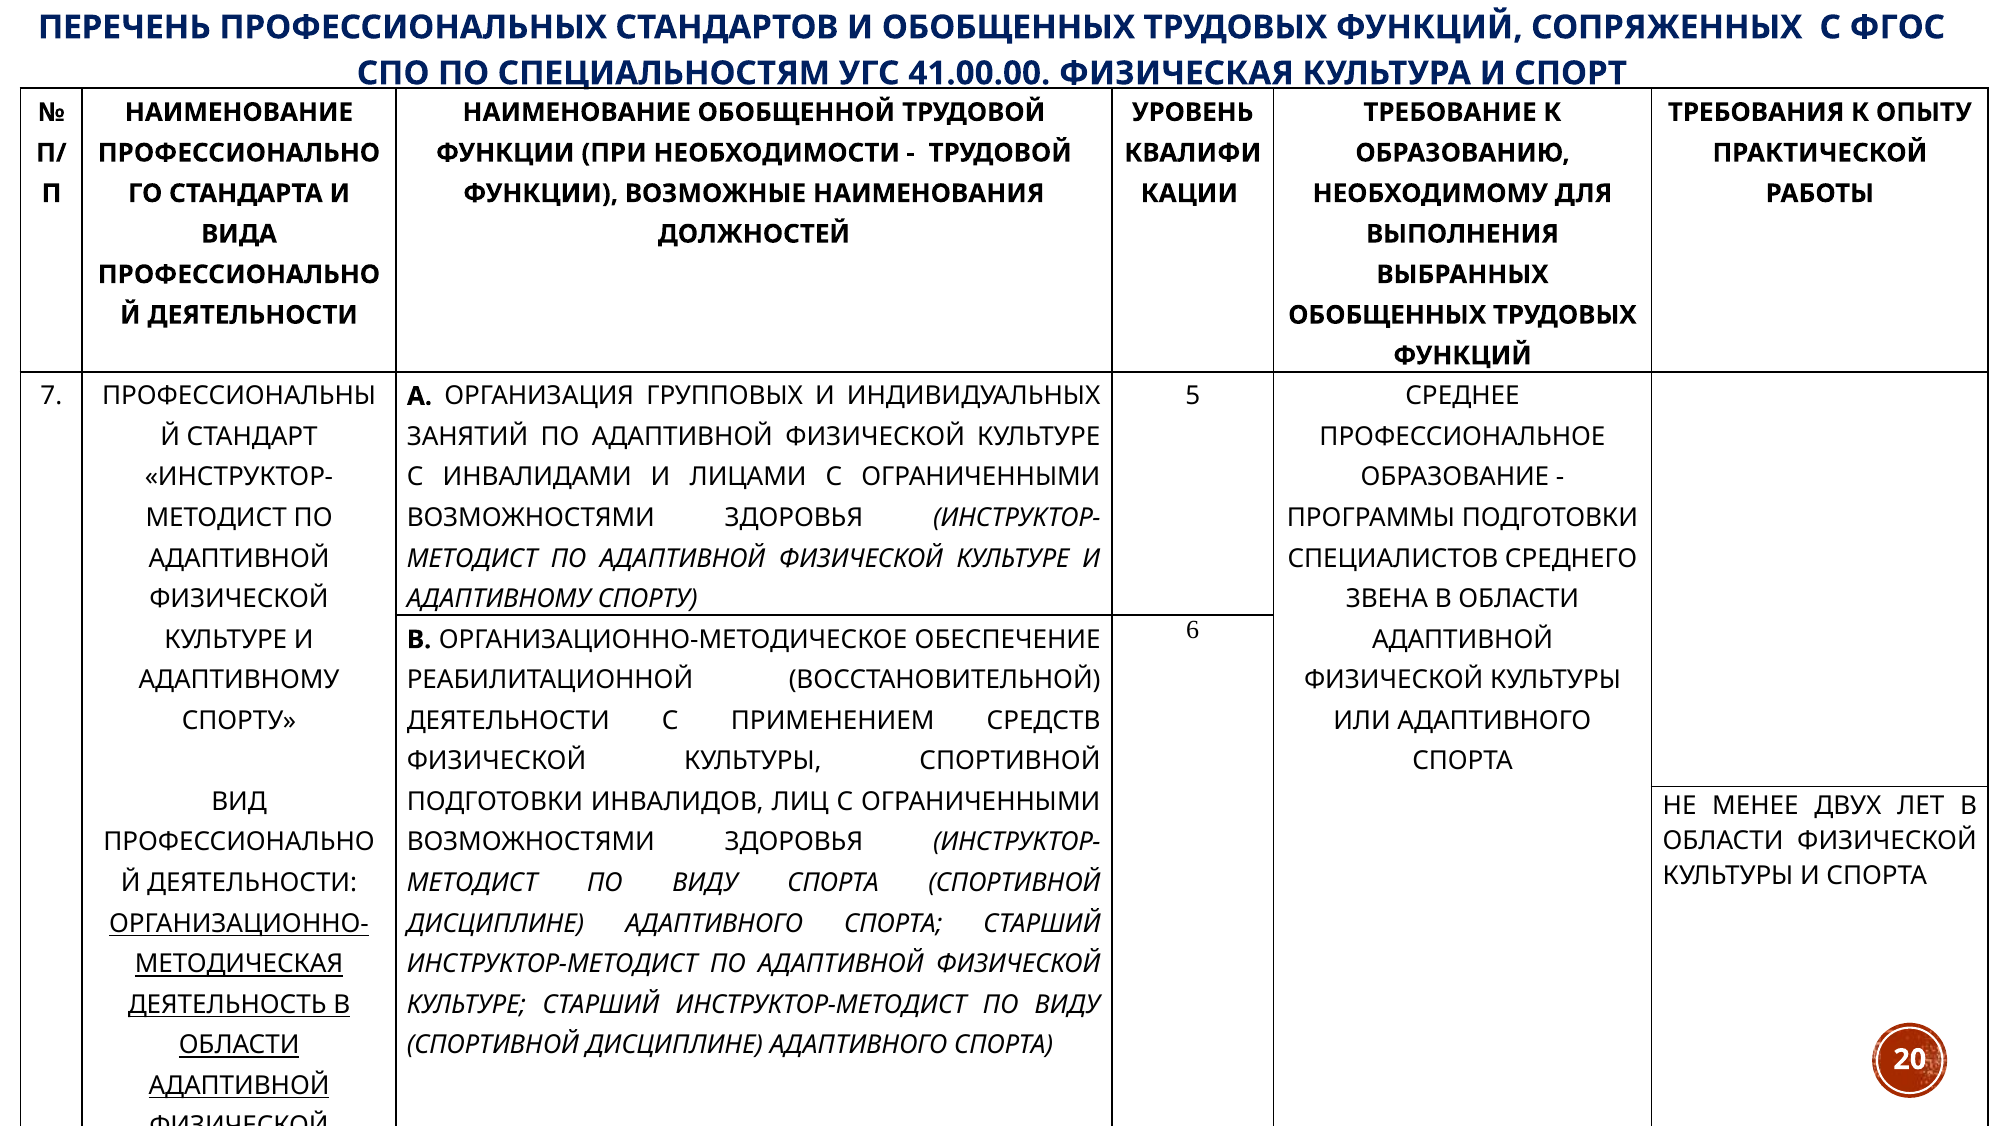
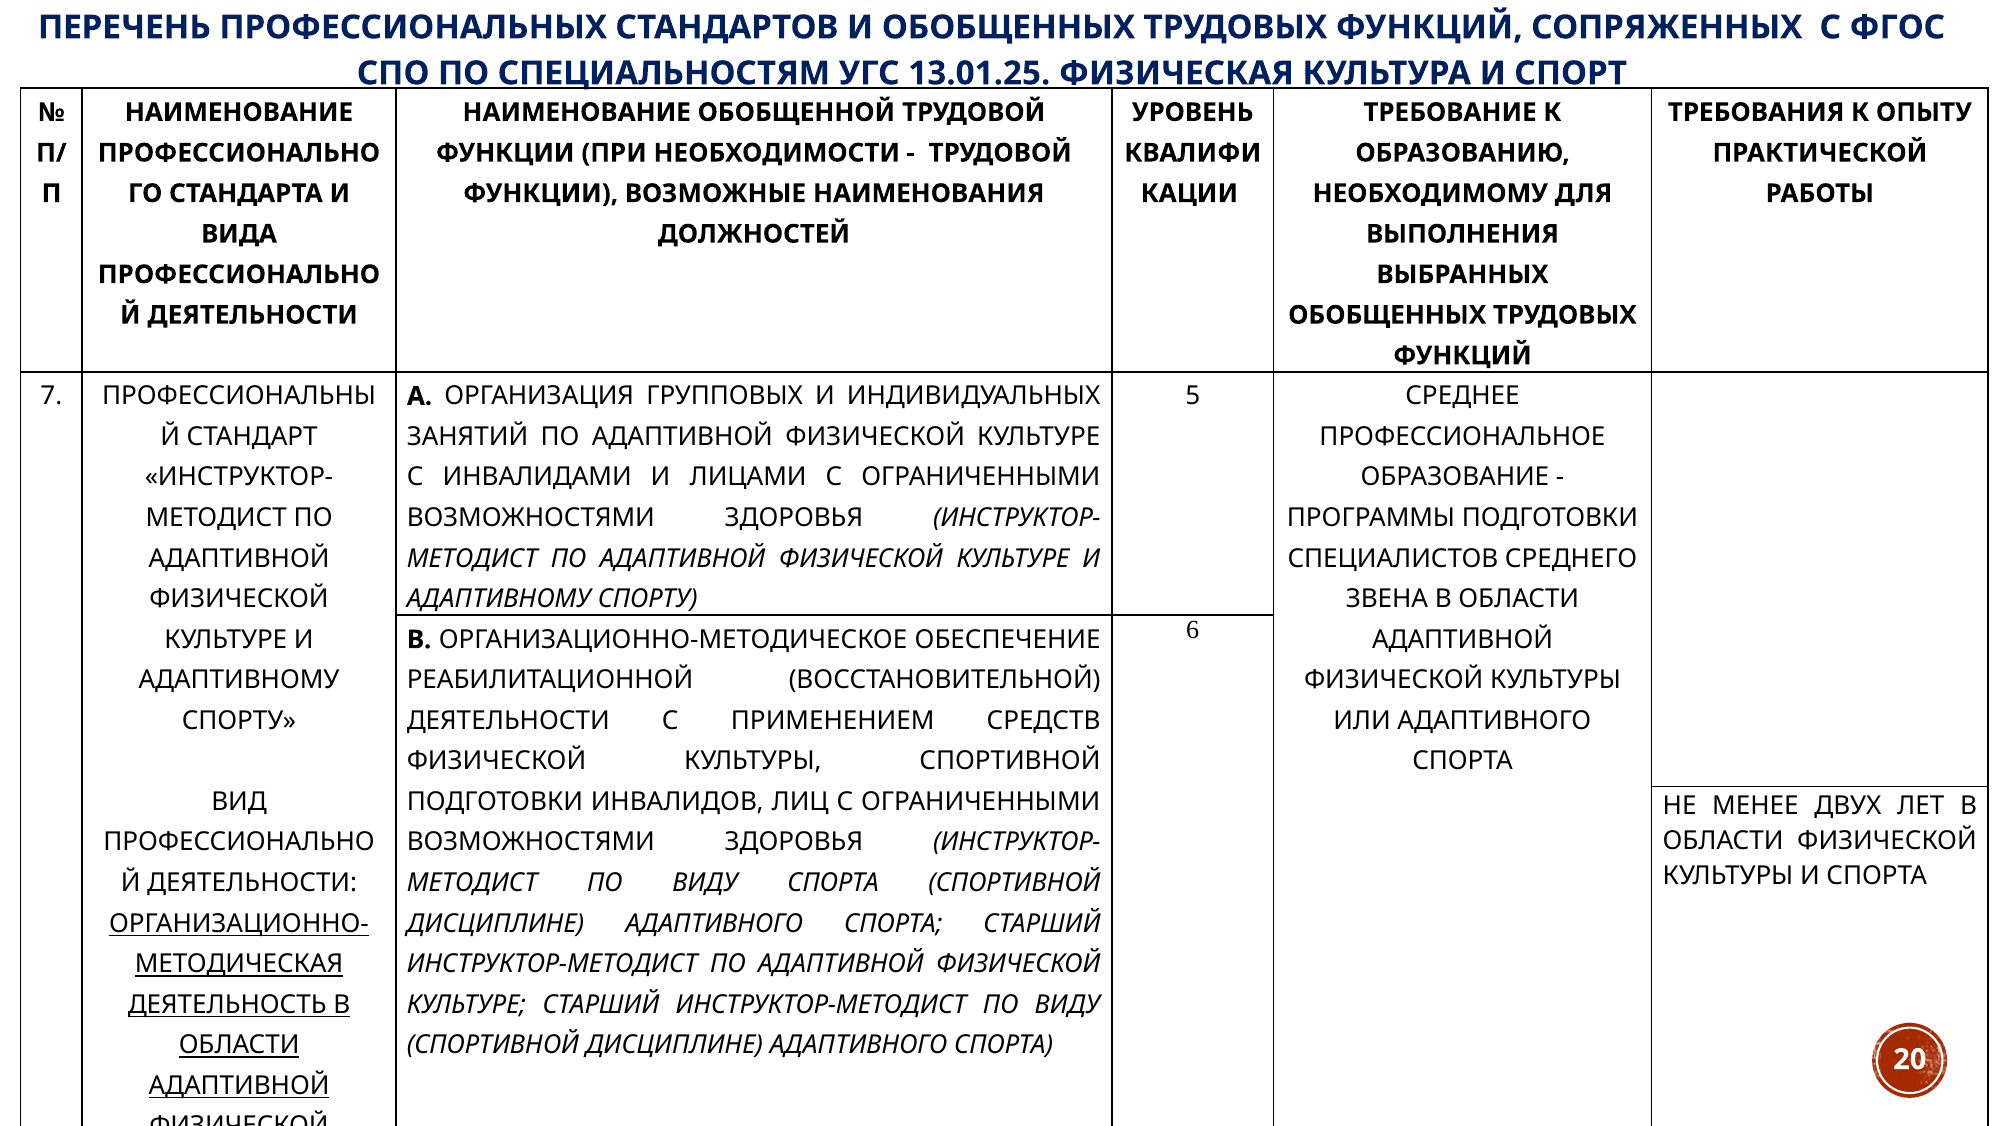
41.00.00: 41.00.00 -> 13.01.25
